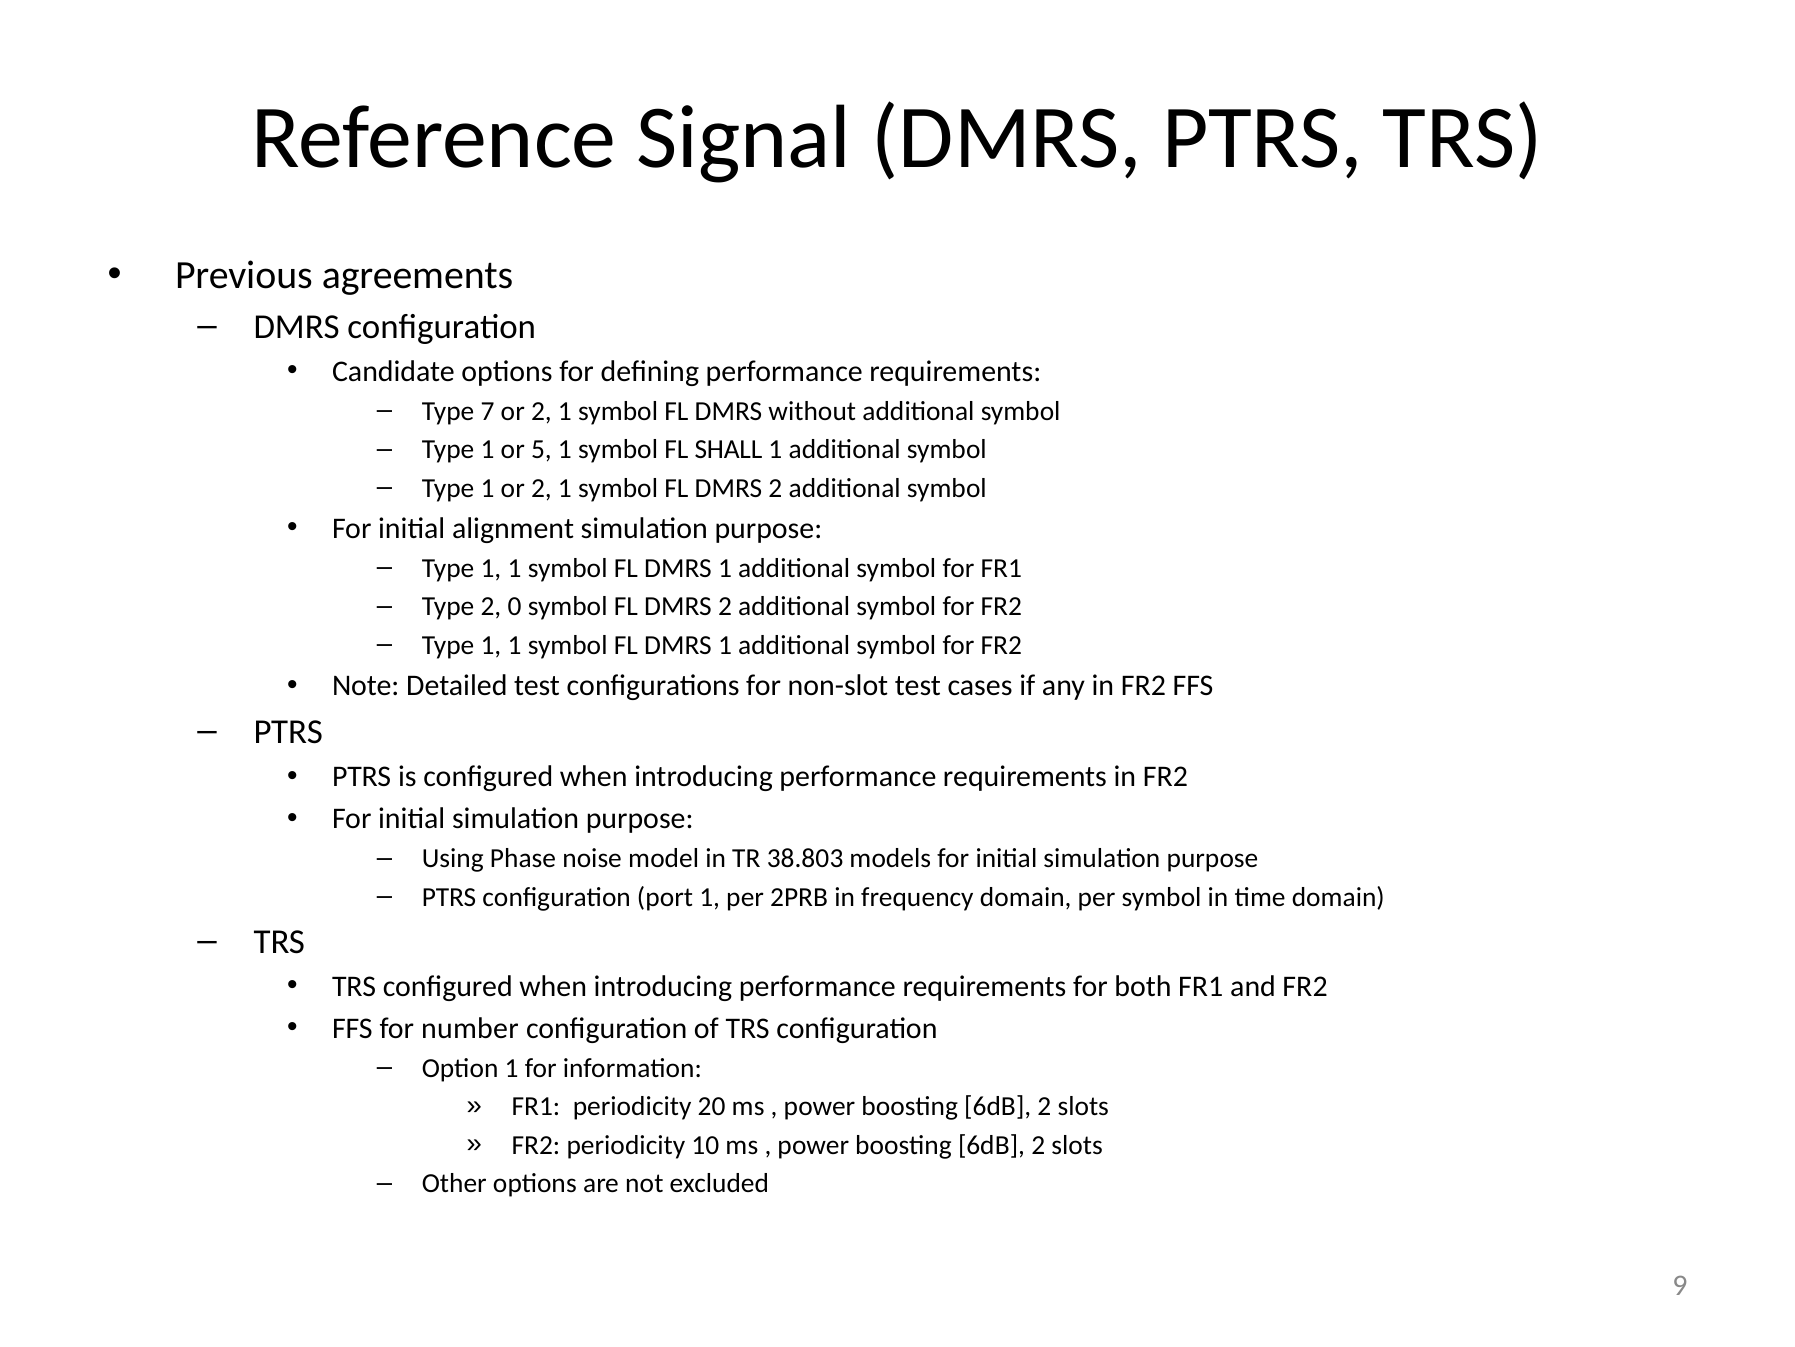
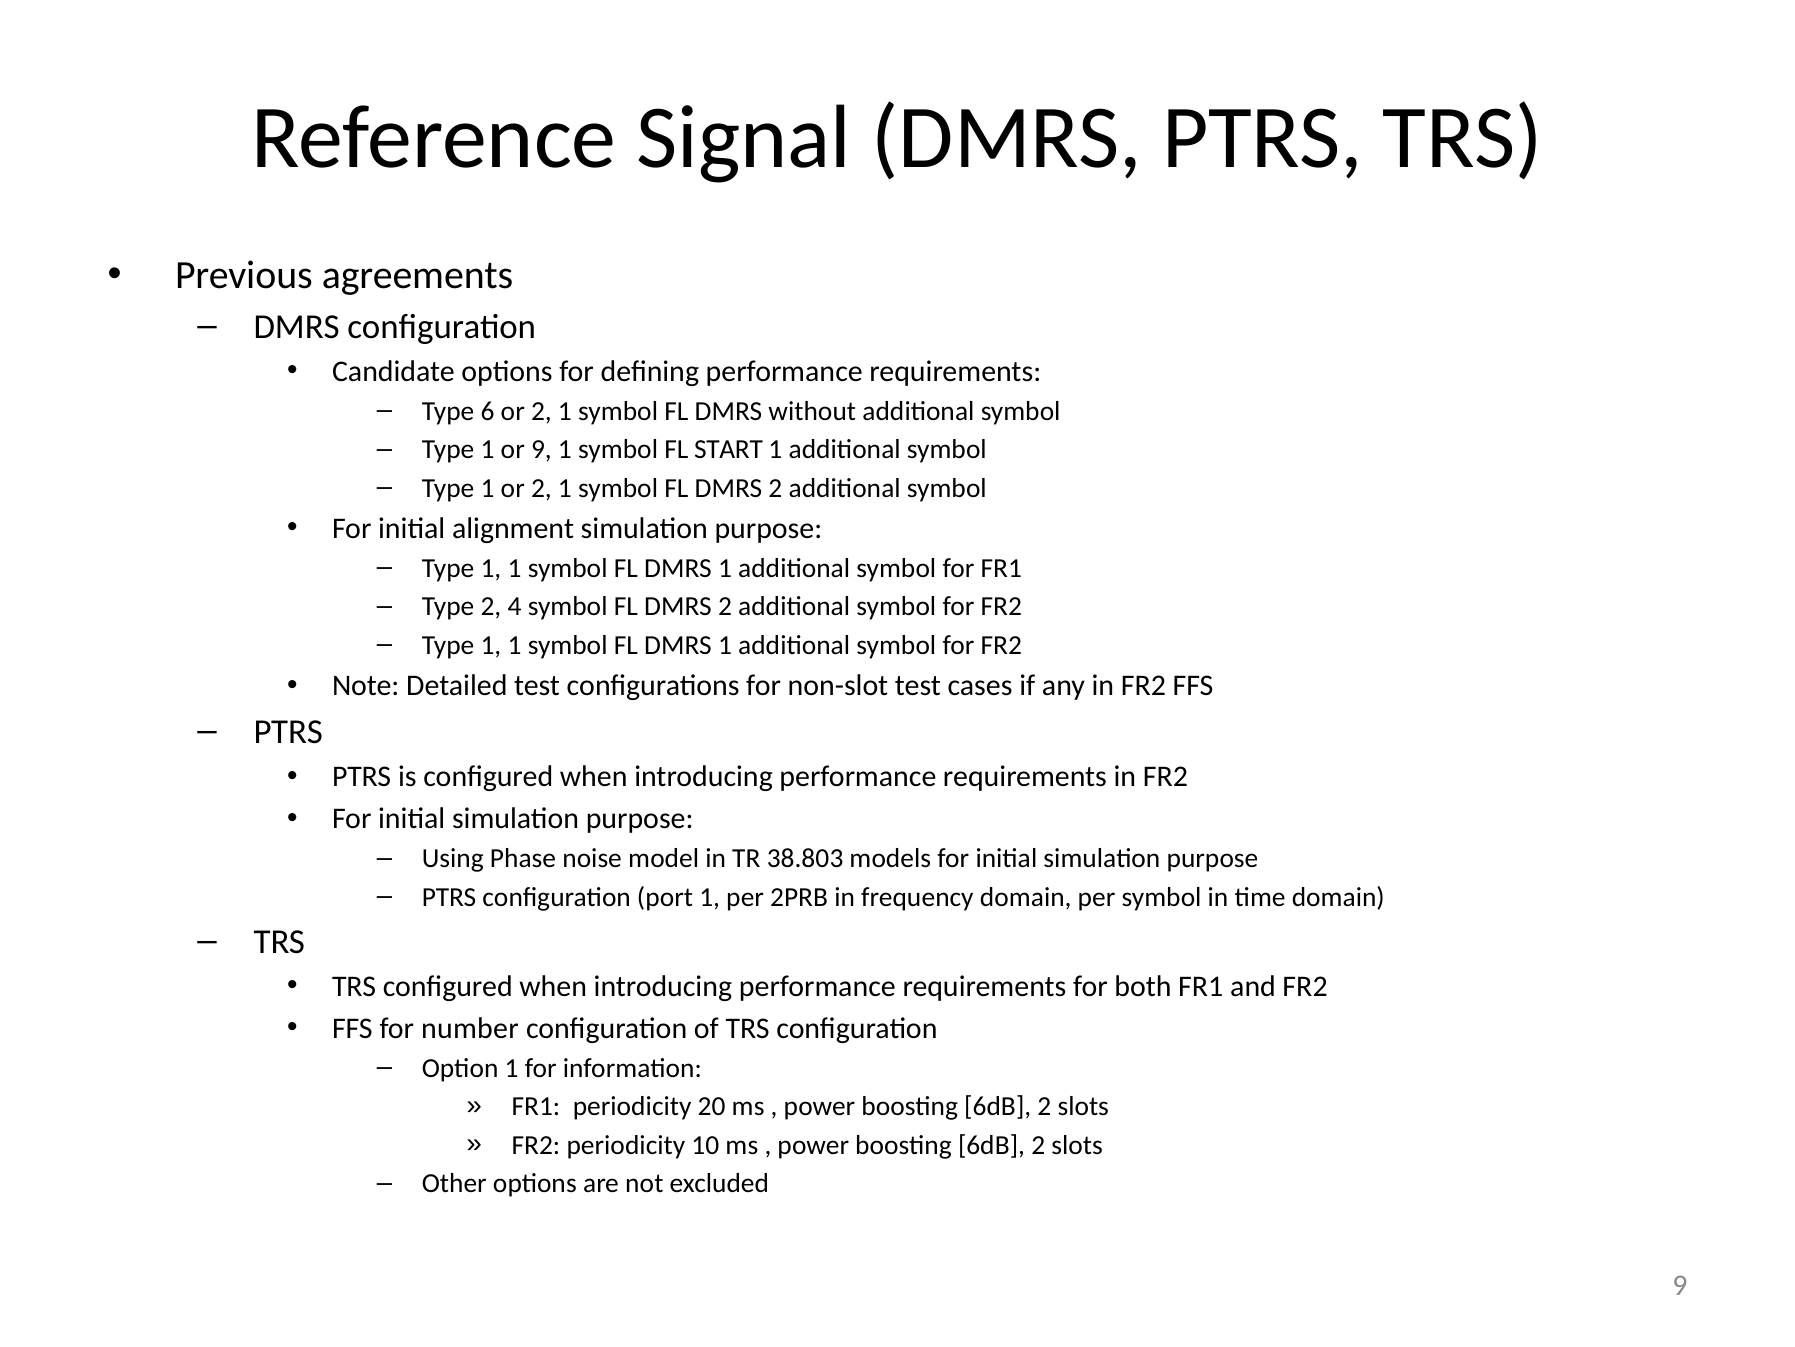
7: 7 -> 6
or 5: 5 -> 9
SHALL: SHALL -> START
0: 0 -> 4
